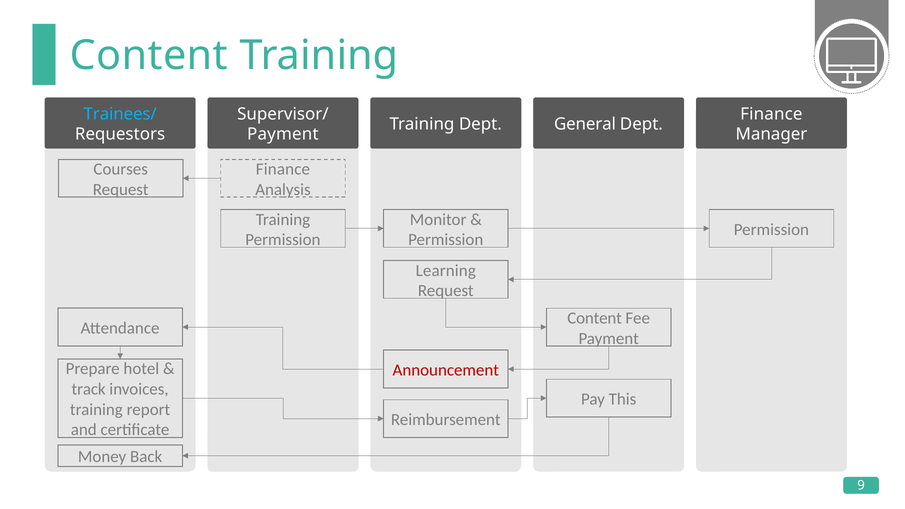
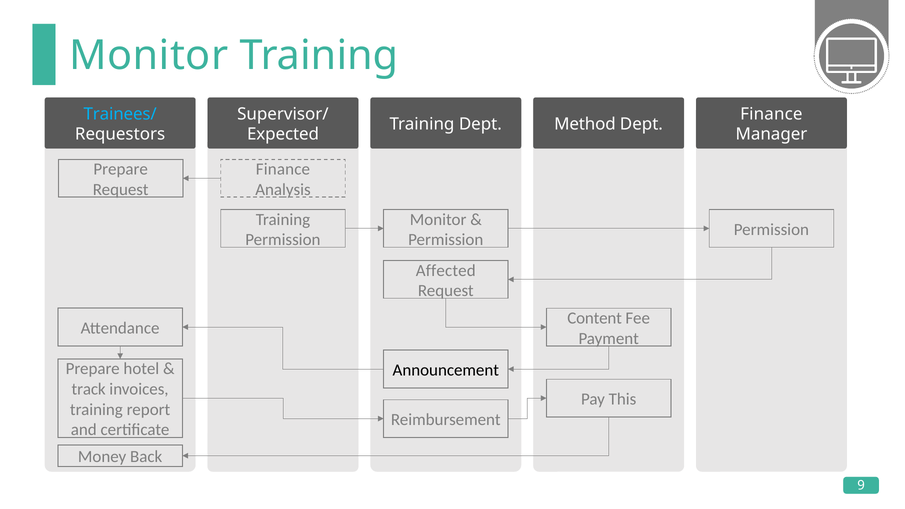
Content at (149, 56): Content -> Monitor
General: General -> Method
Payment at (283, 134): Payment -> Expected
Courses at (121, 169): Courses -> Prepare
Learning: Learning -> Affected
Announcement colour: red -> black
